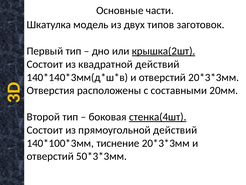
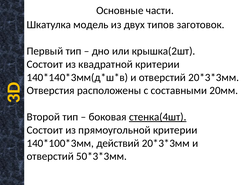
крышка(2шт underline: present -> none
квадратной действий: действий -> критерии
прямоугольной действий: действий -> критерии
тиснение: тиснение -> действий
